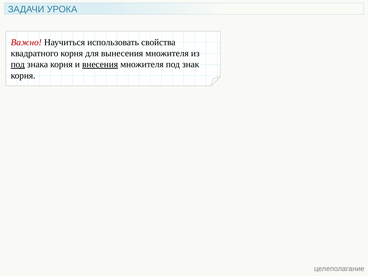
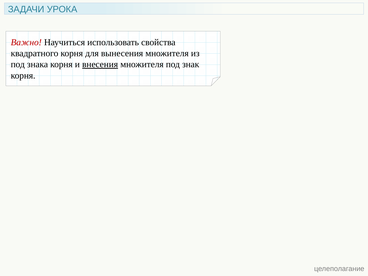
под at (18, 64) underline: present -> none
